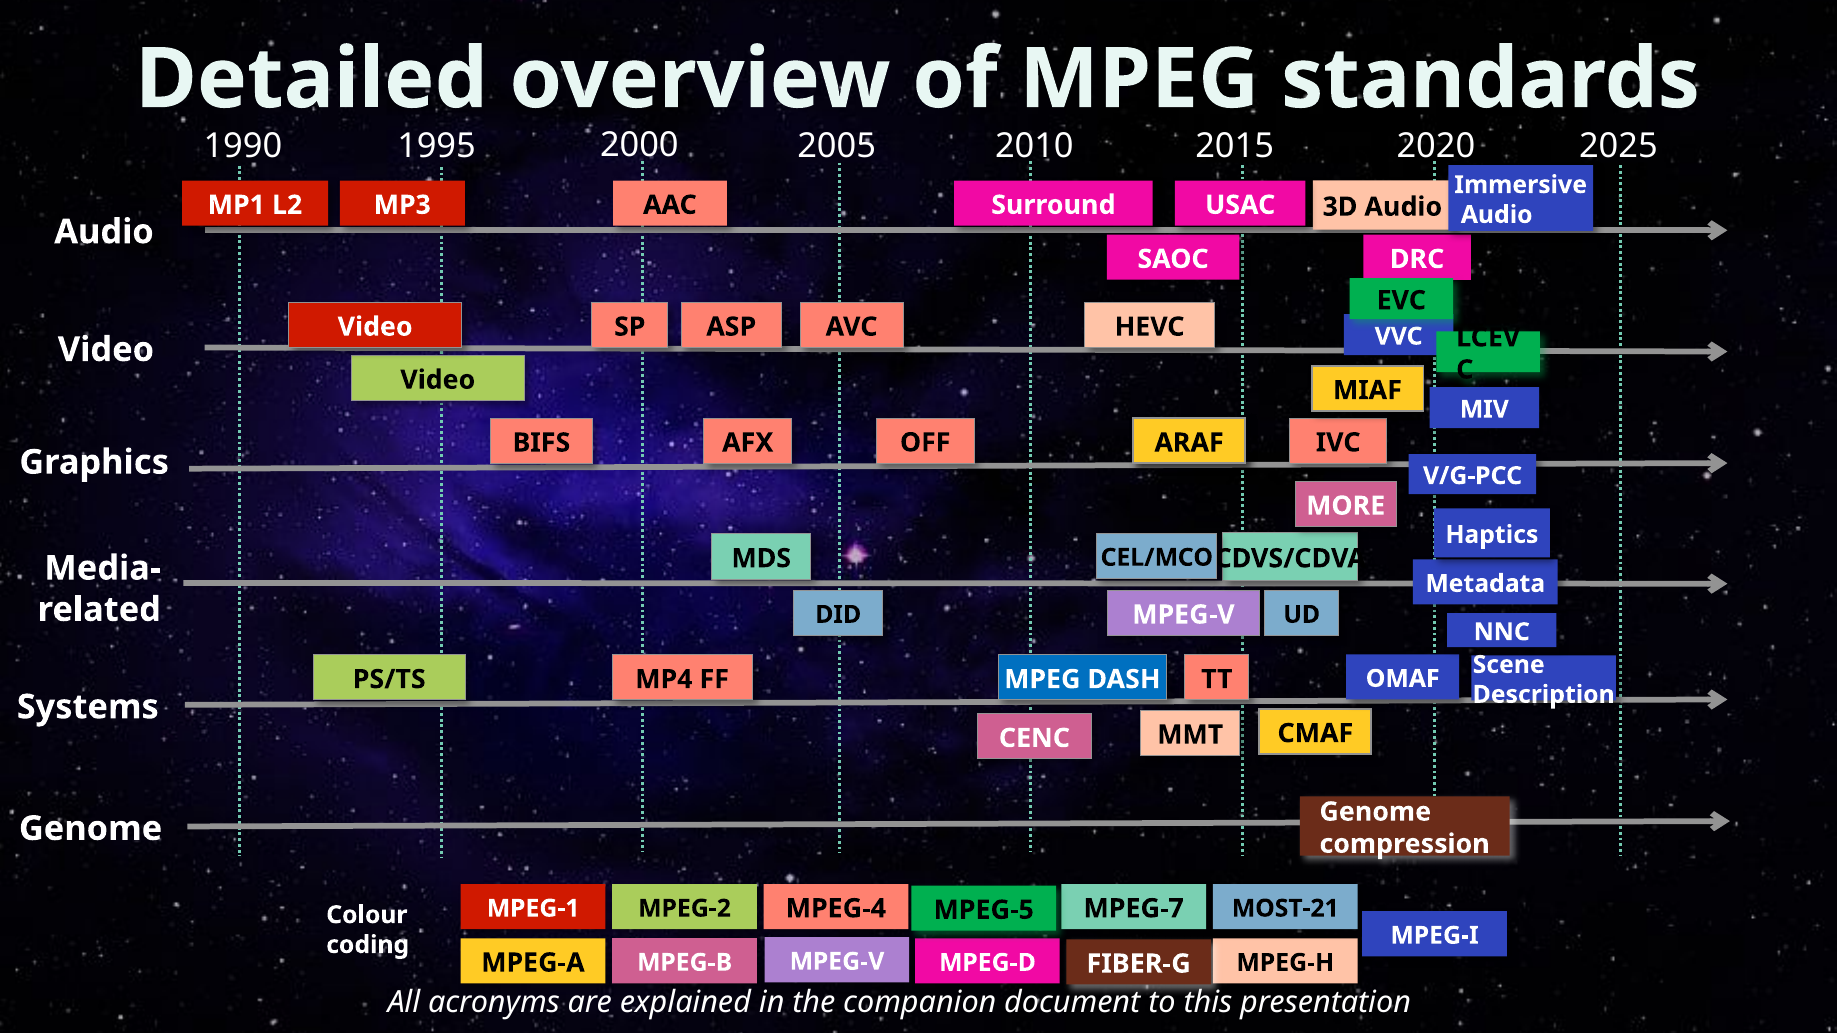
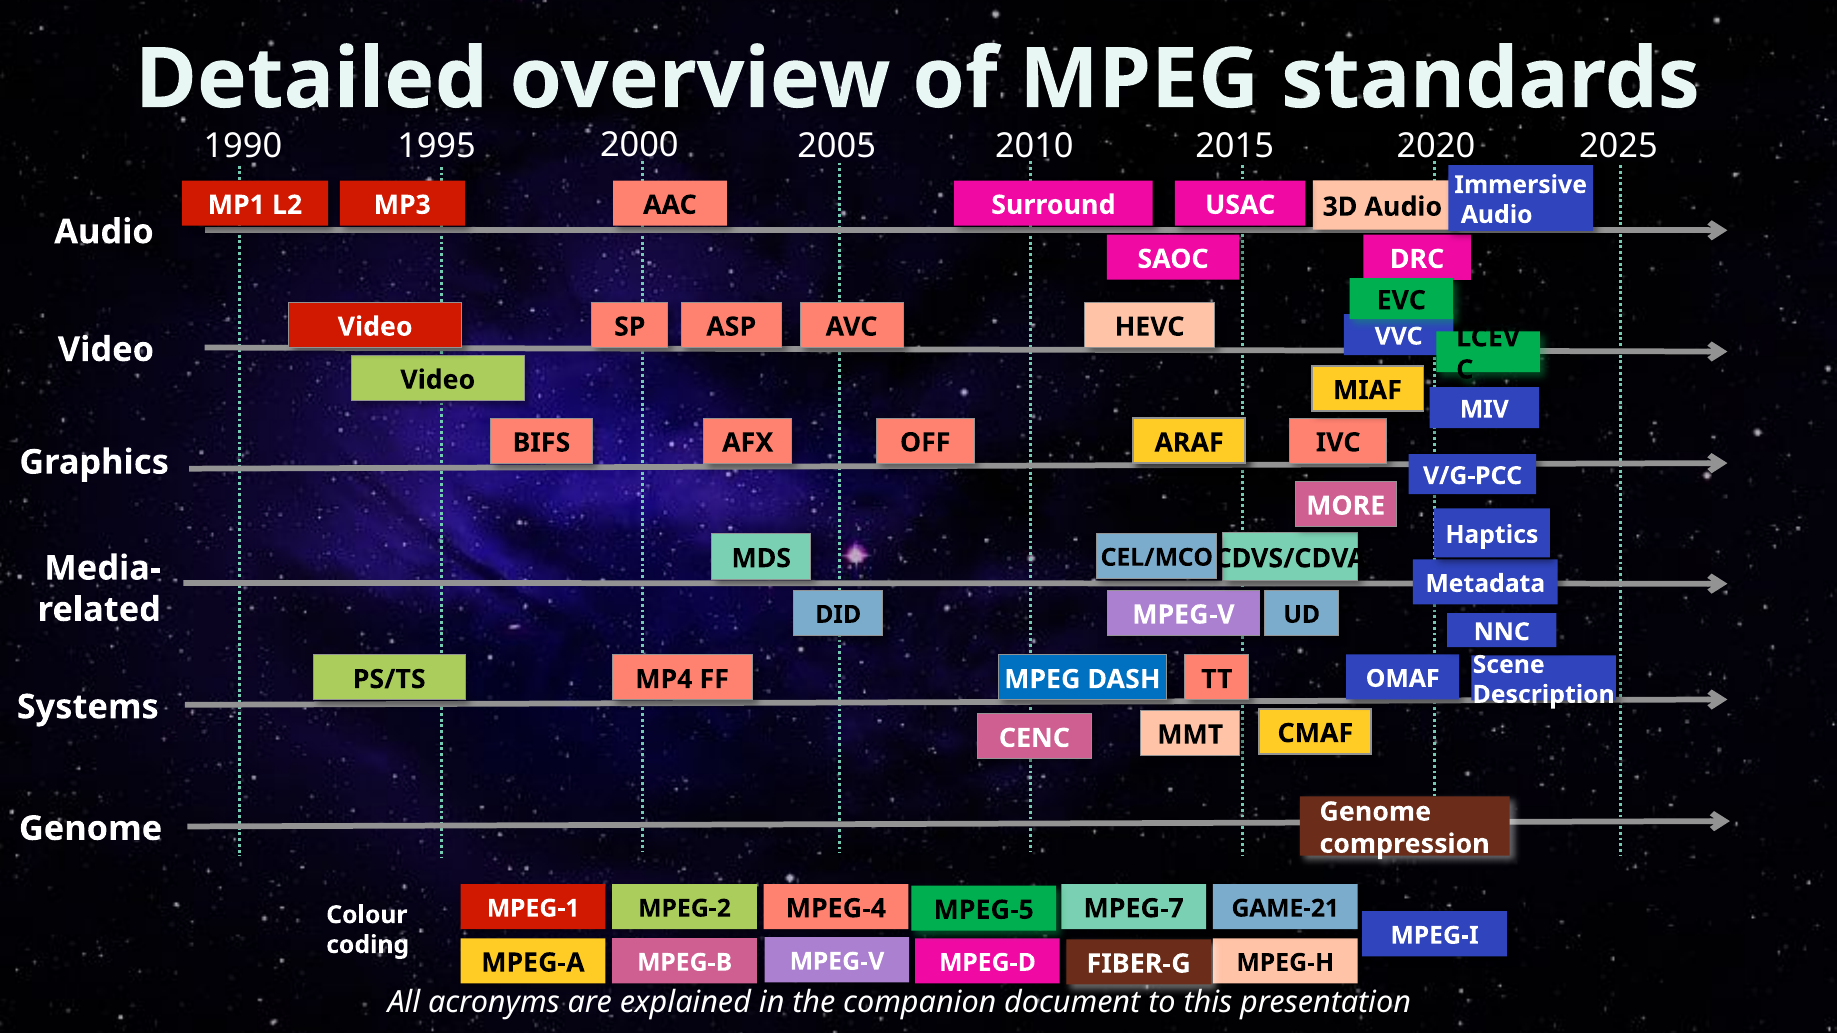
MOST-21: MOST-21 -> GAME-21
